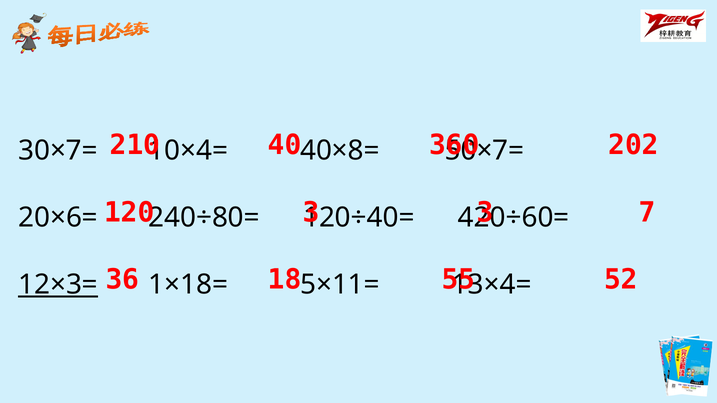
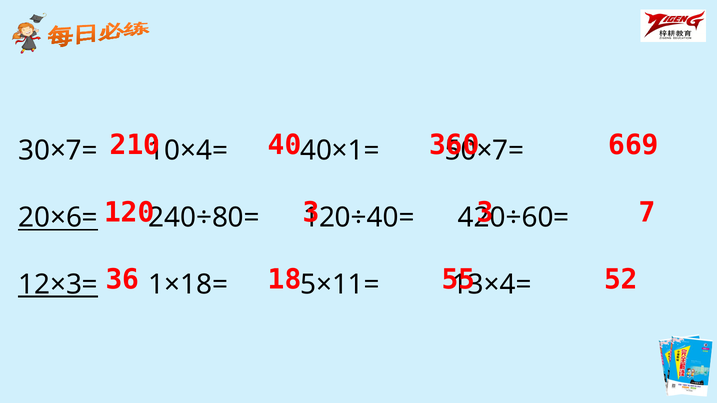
202: 202 -> 669
40×8=: 40×8= -> 40×1=
20×6= underline: none -> present
